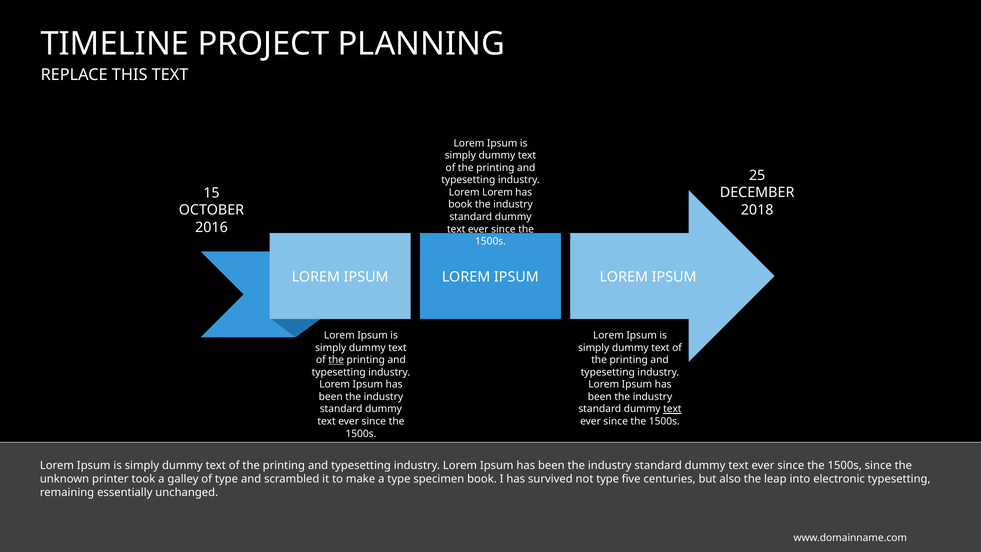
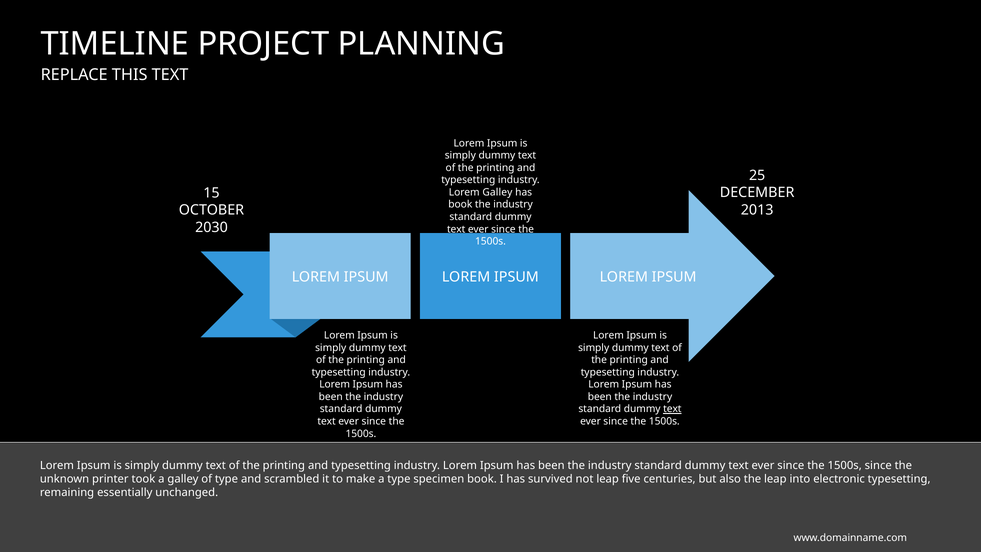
Lorem Lorem: Lorem -> Galley
2018: 2018 -> 2013
2016: 2016 -> 2030
the at (336, 360) underline: present -> none
not type: type -> leap
